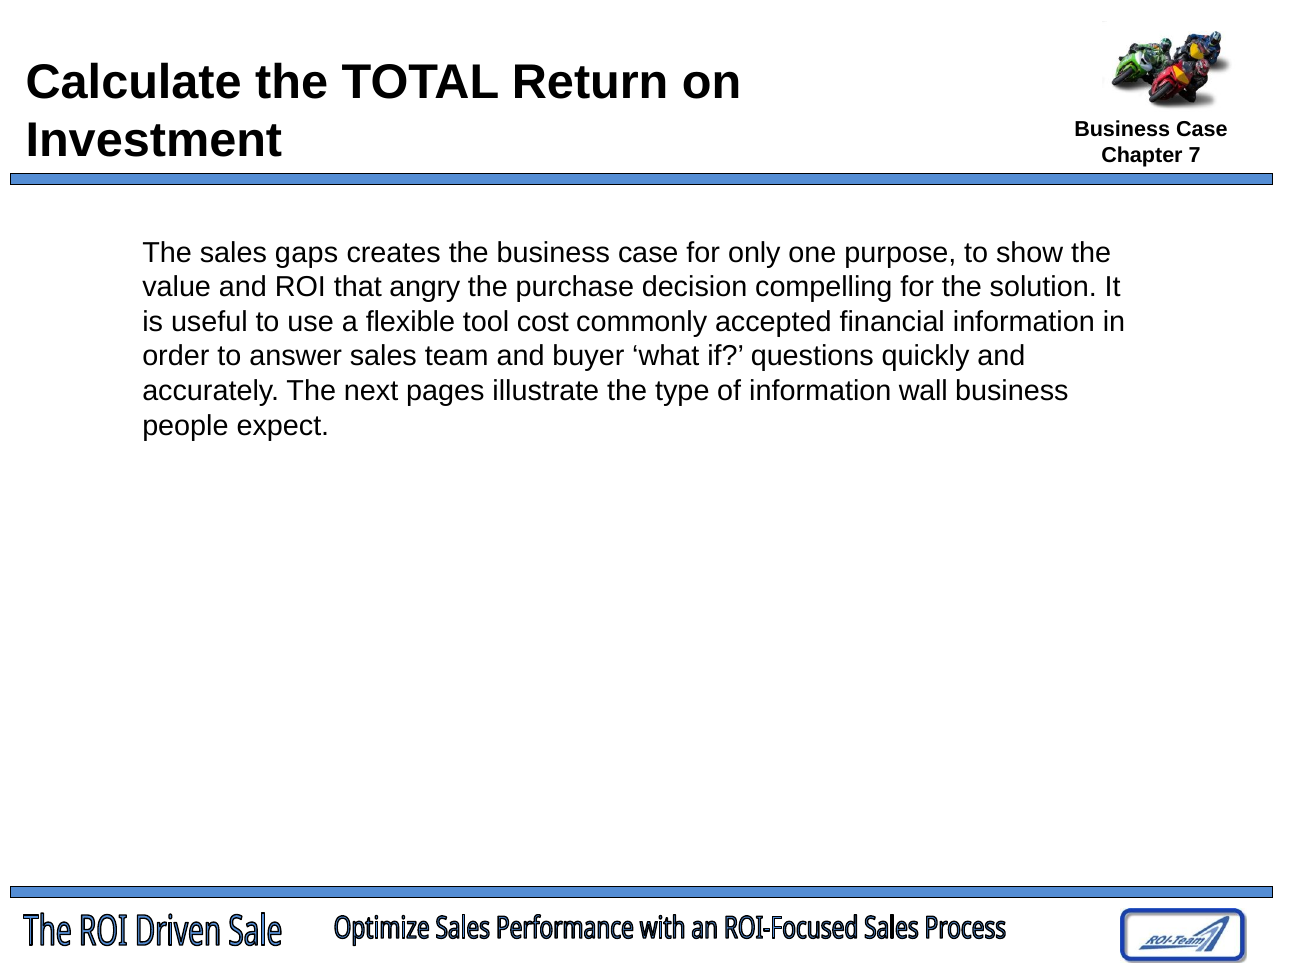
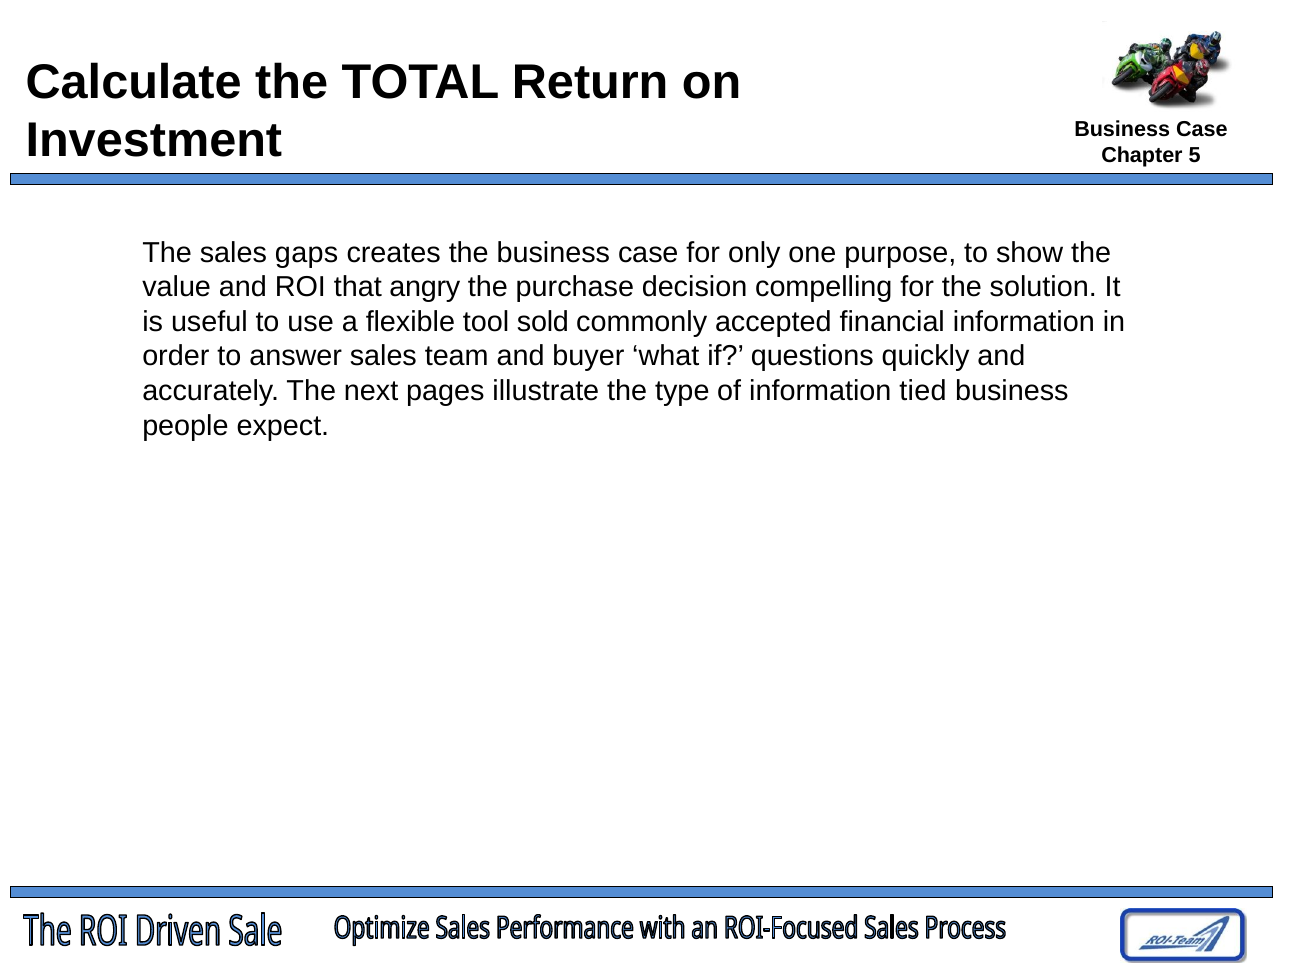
7: 7 -> 5
cost: cost -> sold
wall: wall -> tied
